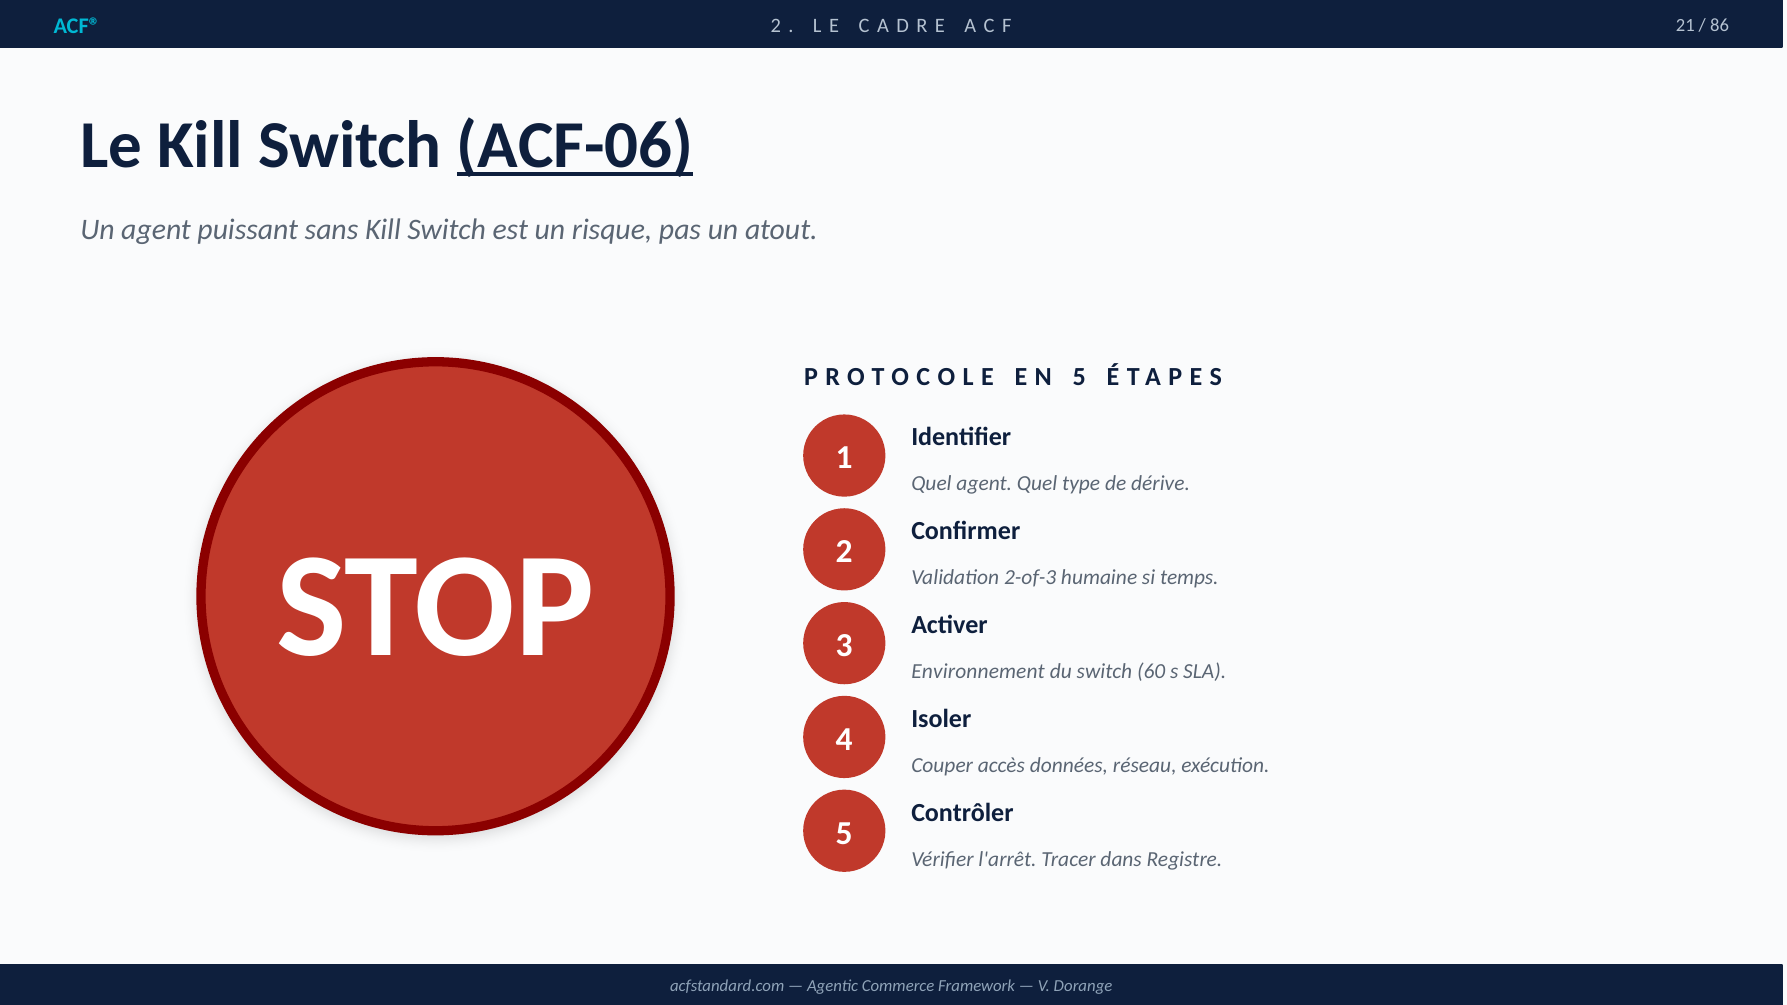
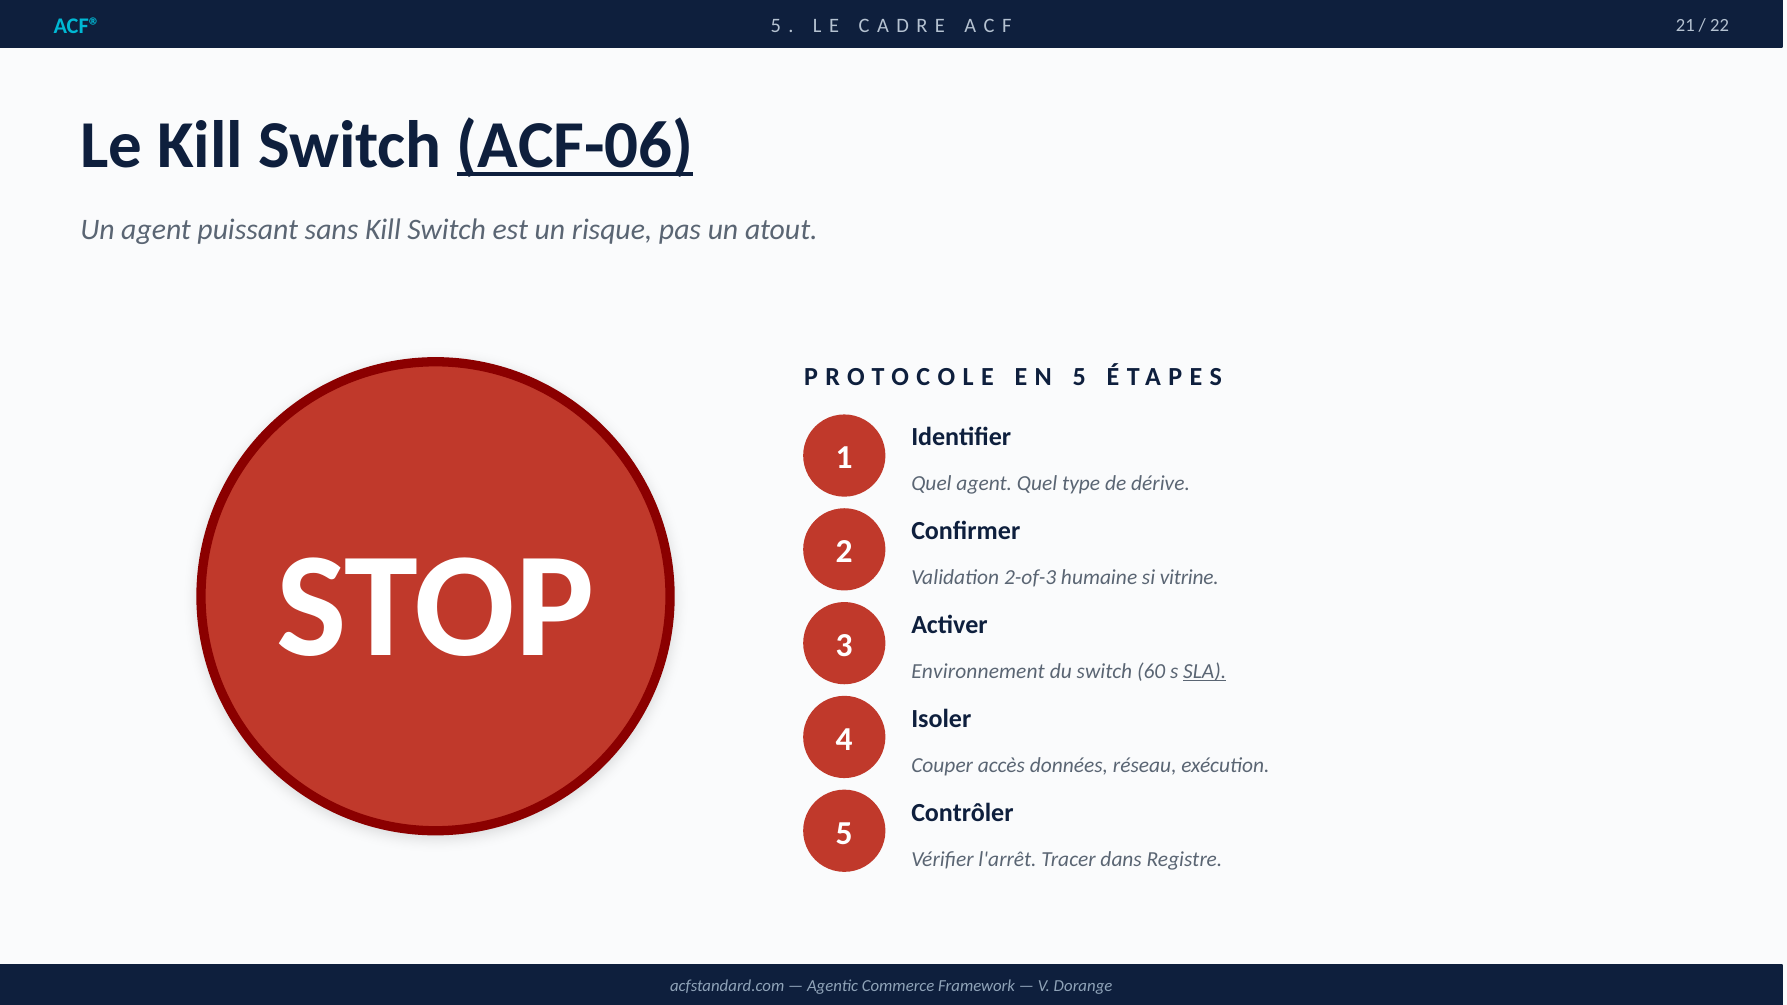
ACF® 2: 2 -> 5
86: 86 -> 22
temps: temps -> vitrine
SLA underline: none -> present
